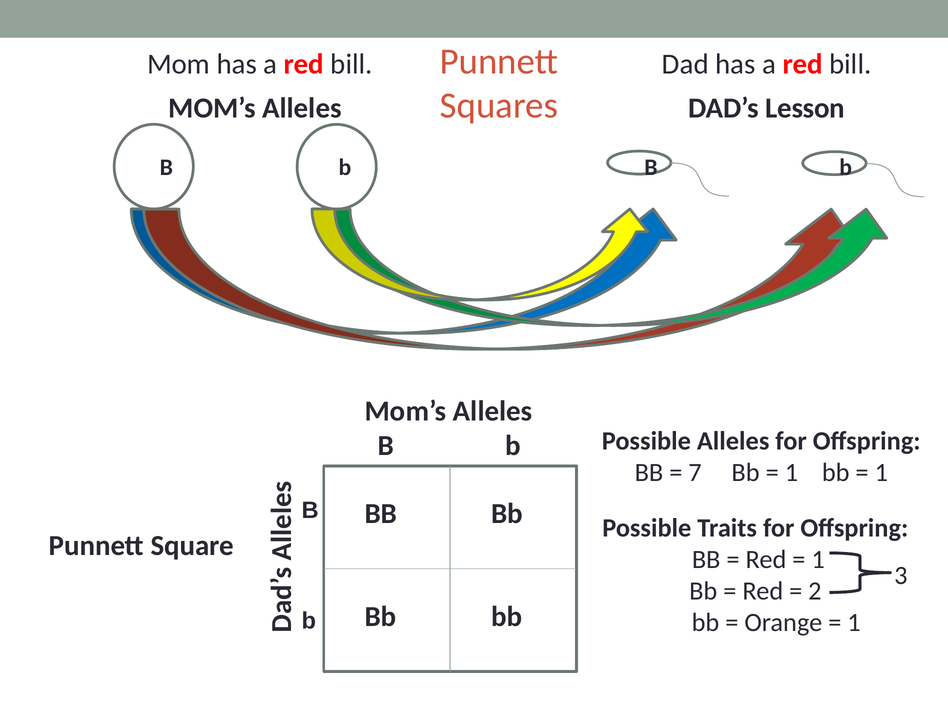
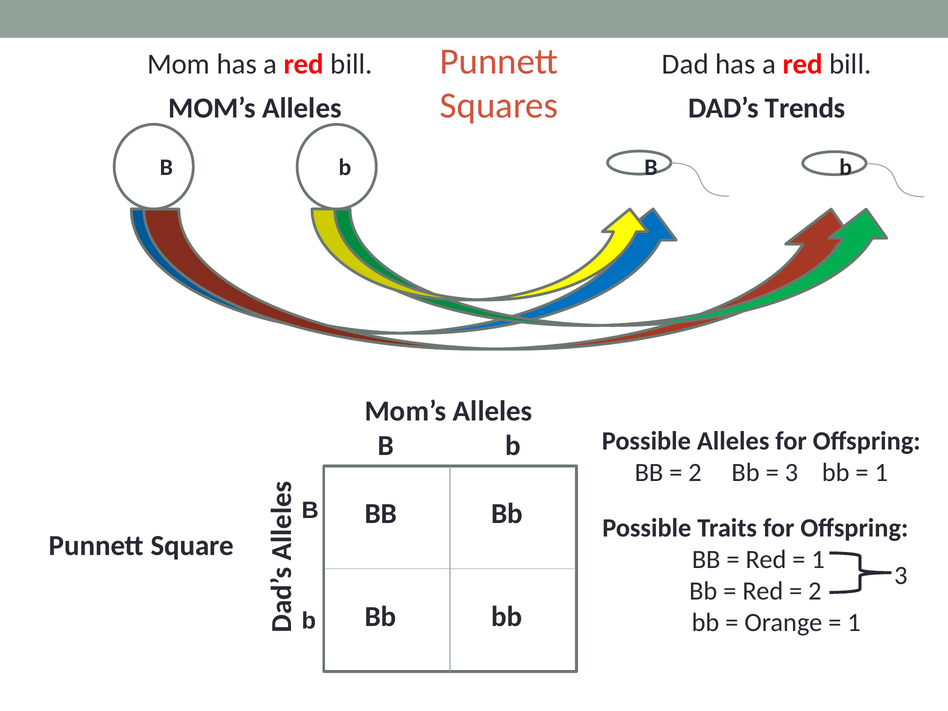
Lesson: Lesson -> Trends
7 at (695, 473): 7 -> 2
1 at (791, 473): 1 -> 3
